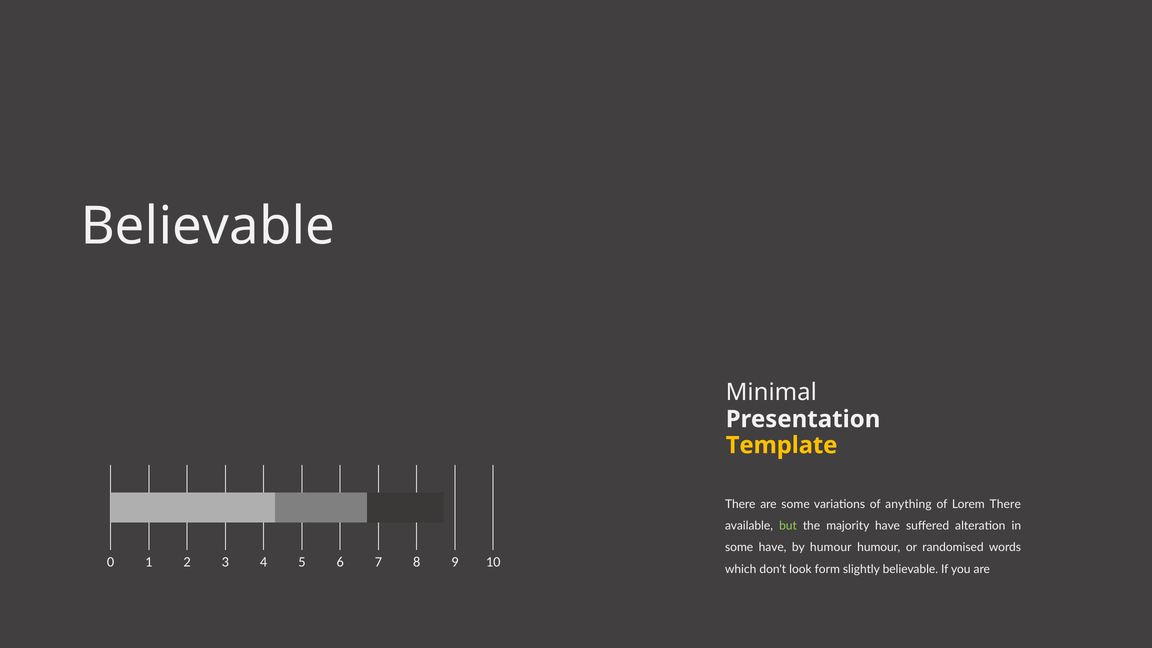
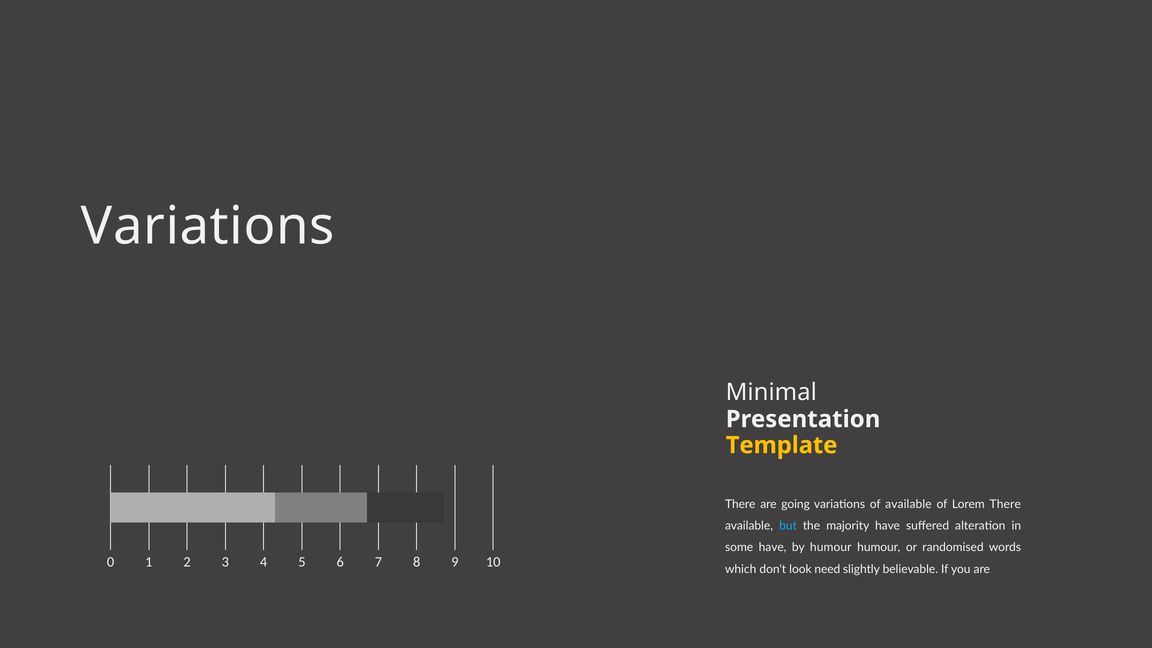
Believable at (208, 227): Believable -> Variations
are some: some -> going
of anything: anything -> available
but colour: light green -> light blue
form: form -> need
